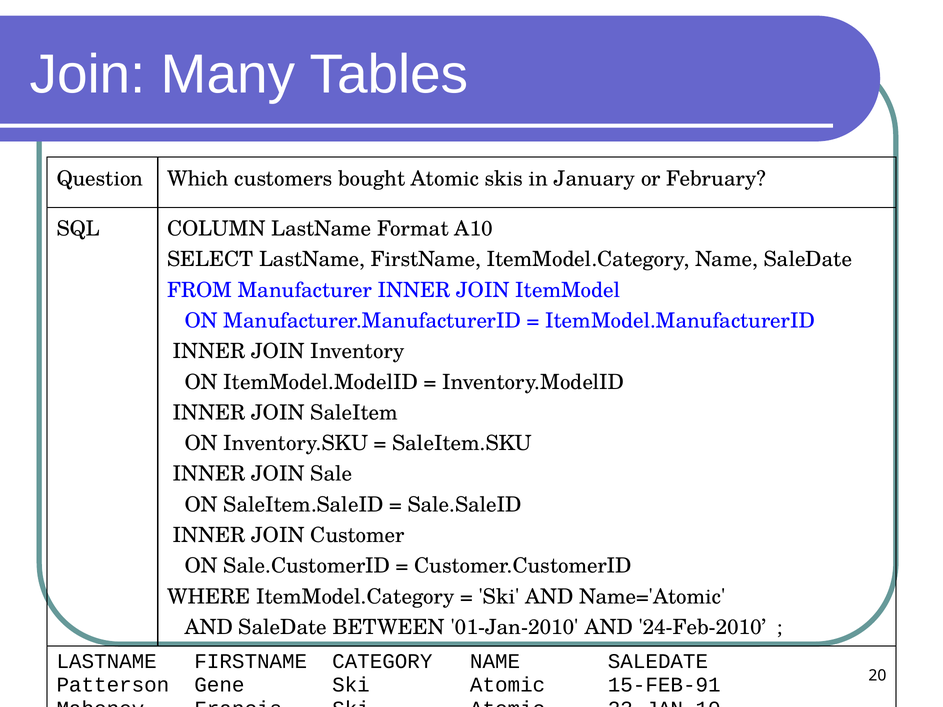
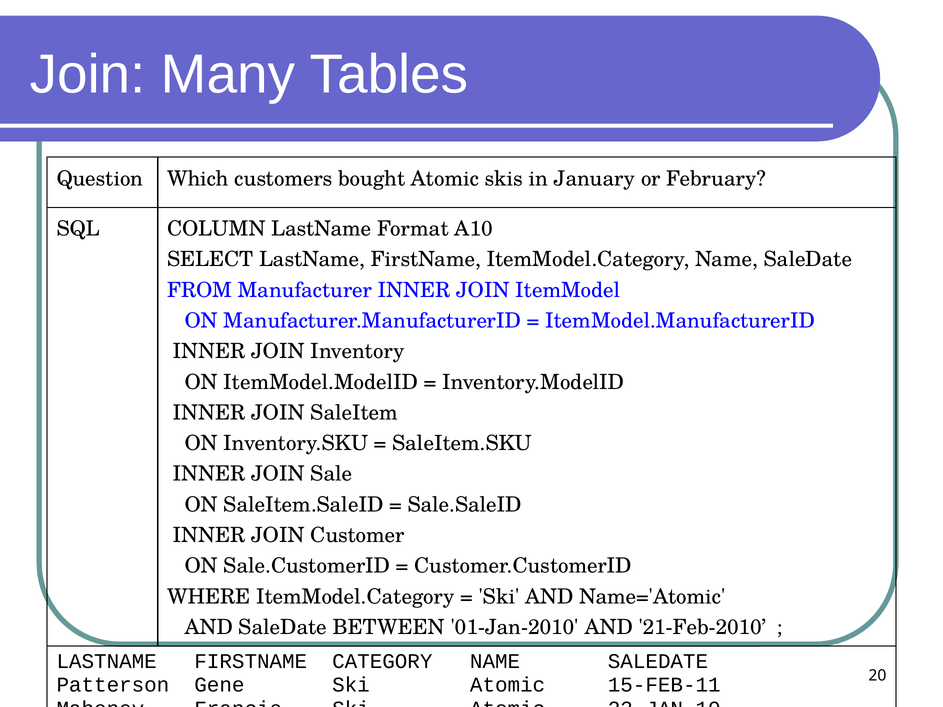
24-Feb-2010: 24-Feb-2010 -> 21-Feb-2010
15-FEB-91: 15-FEB-91 -> 15-FEB-11
